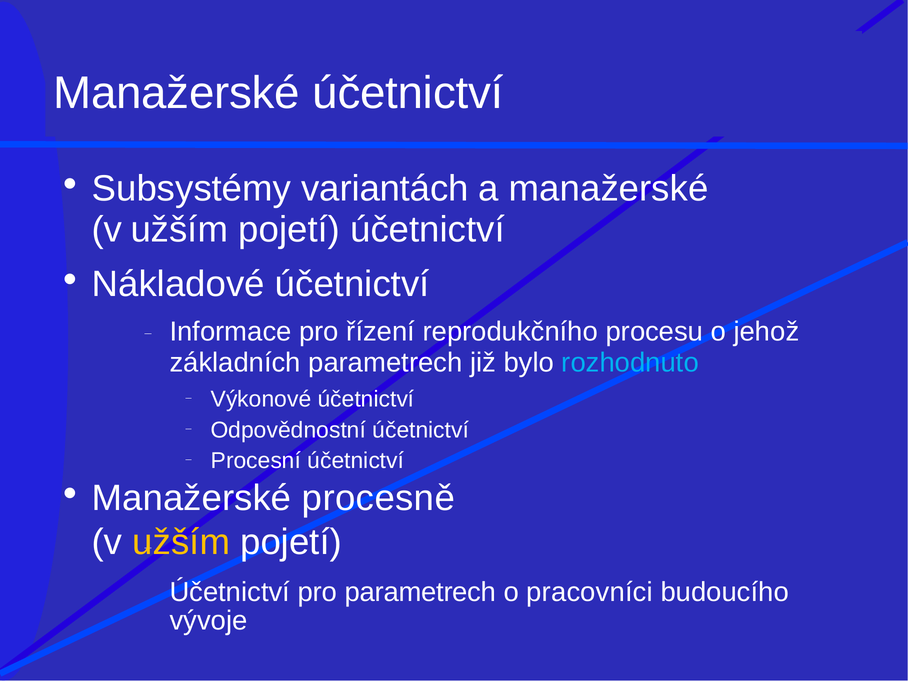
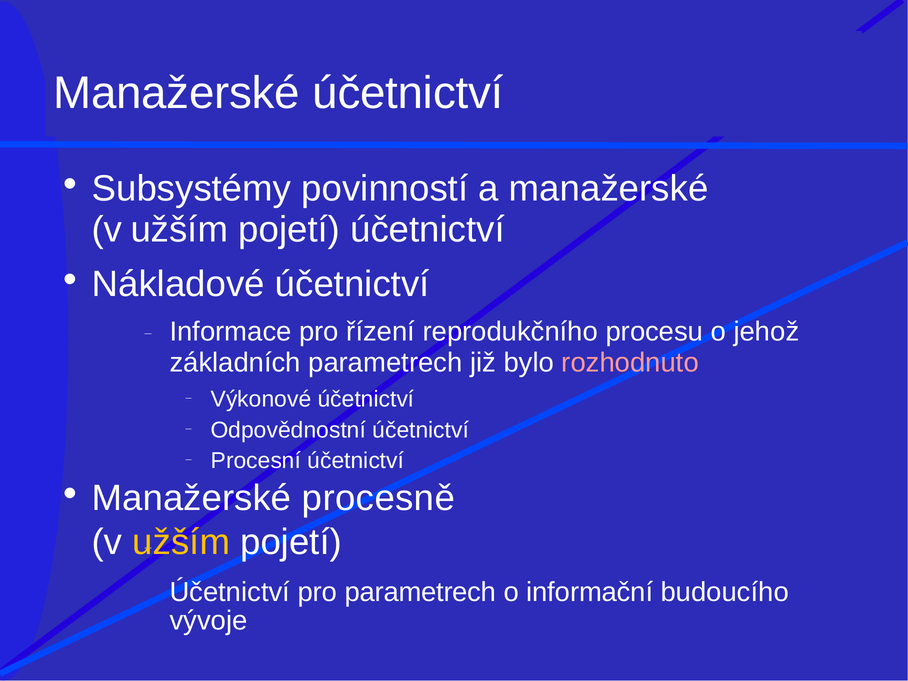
variantách: variantách -> povinností
rozhodnuto colour: light blue -> pink
pracovníci: pracovníci -> informační
